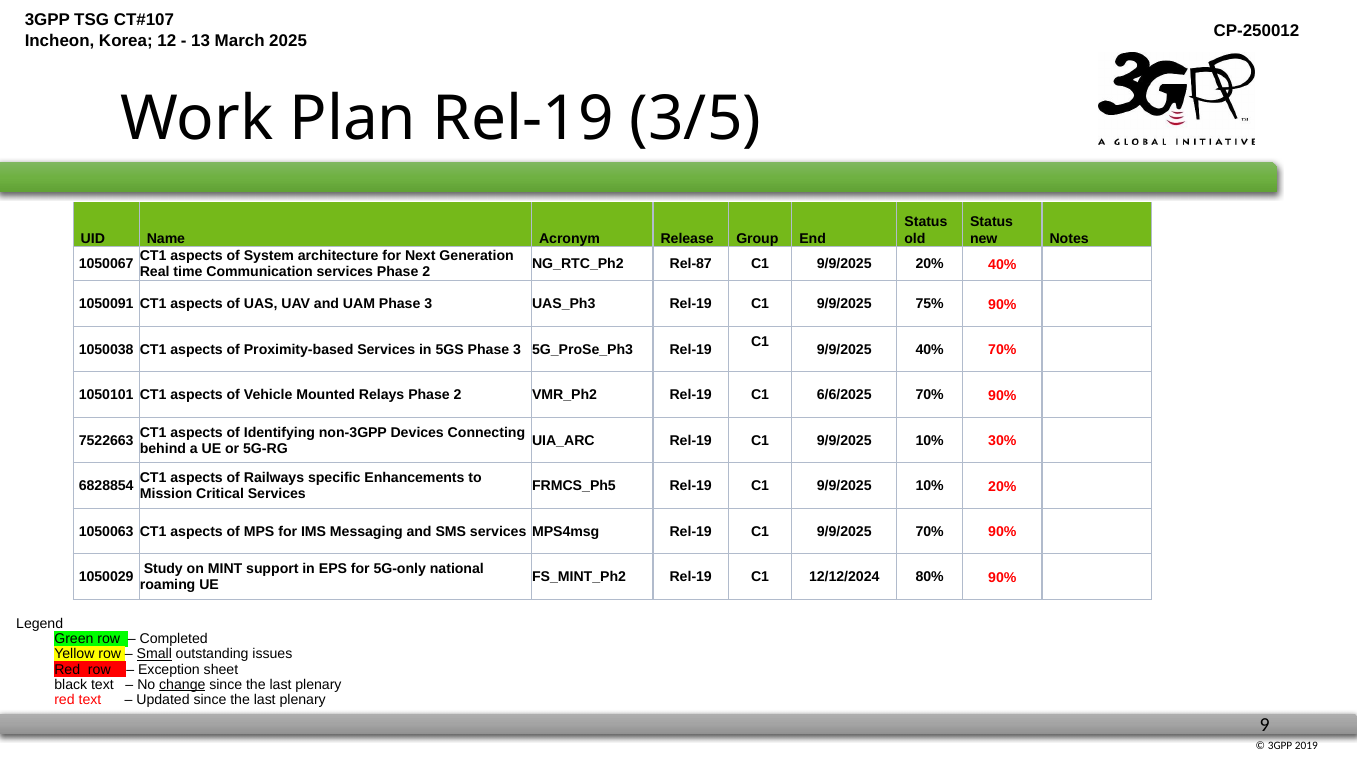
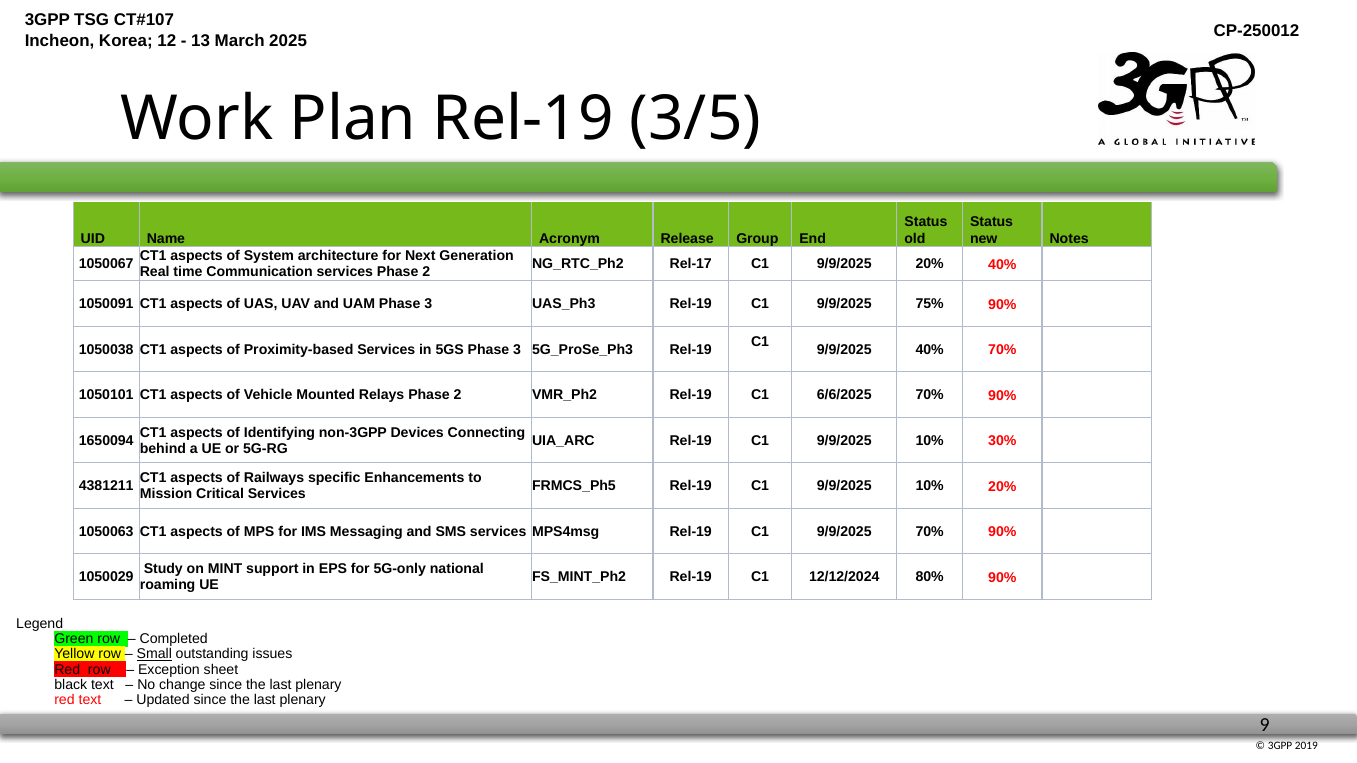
Rel-87: Rel-87 -> Rel-17
7522663: 7522663 -> 1650094
6828854: 6828854 -> 4381211
change underline: present -> none
